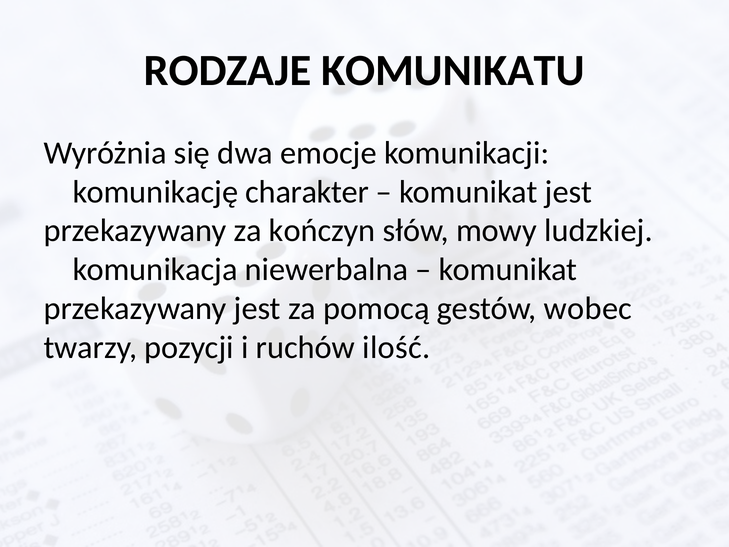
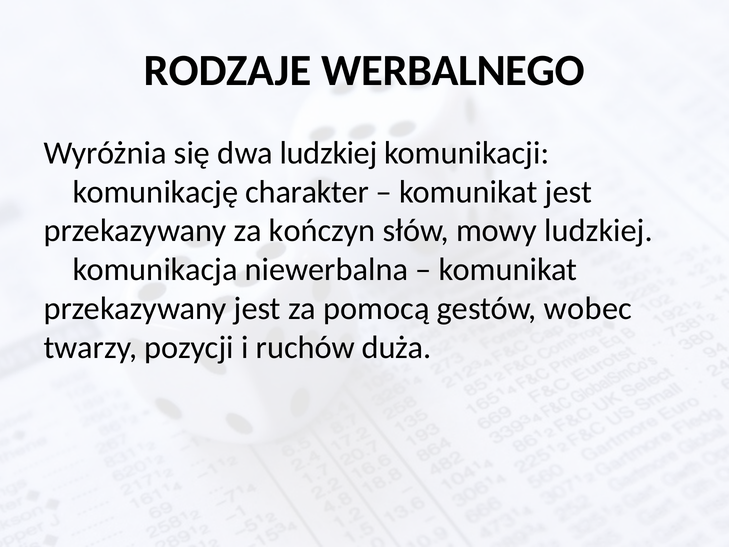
KOMUNIKATU: KOMUNIKATU -> WERBALNEGO
dwa emocje: emocje -> ludzkiej
ilość: ilość -> duża
